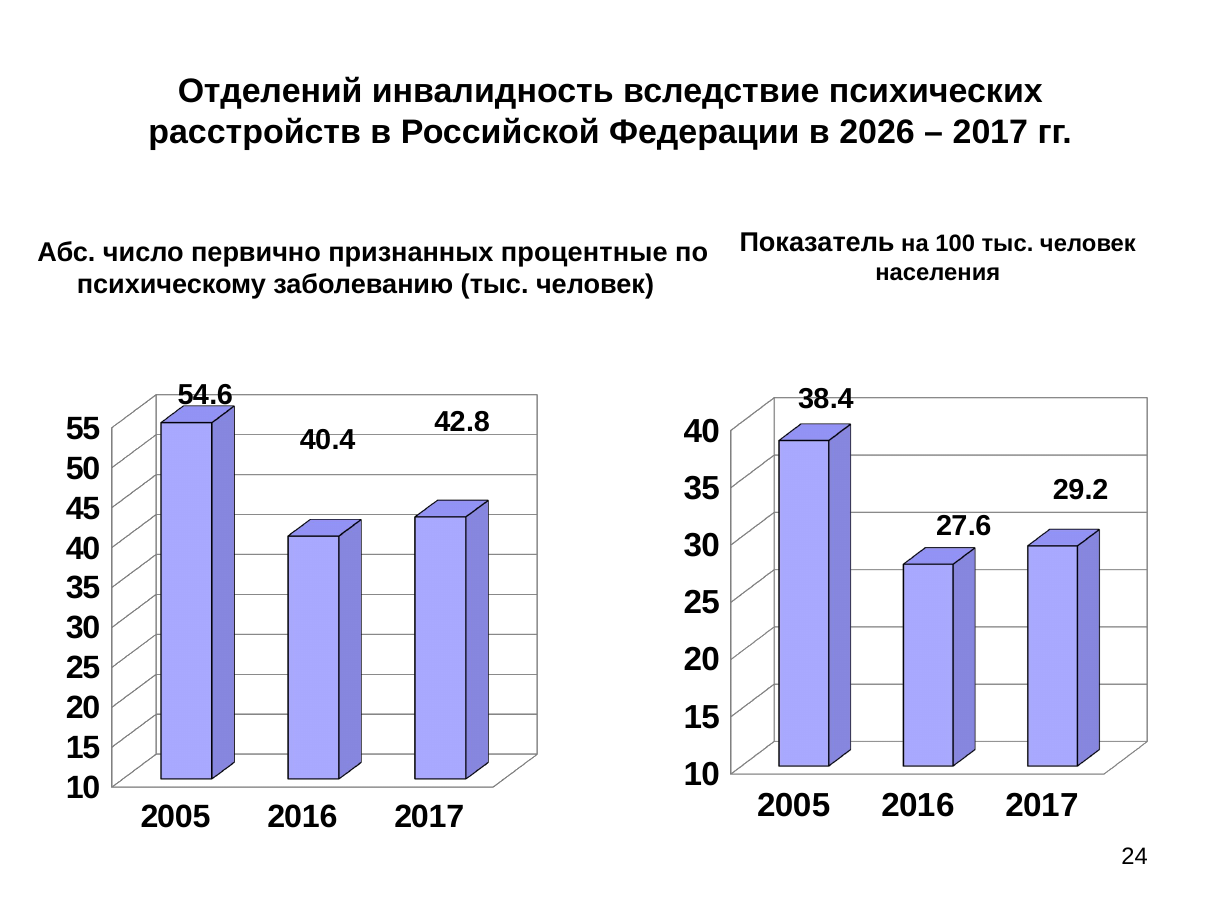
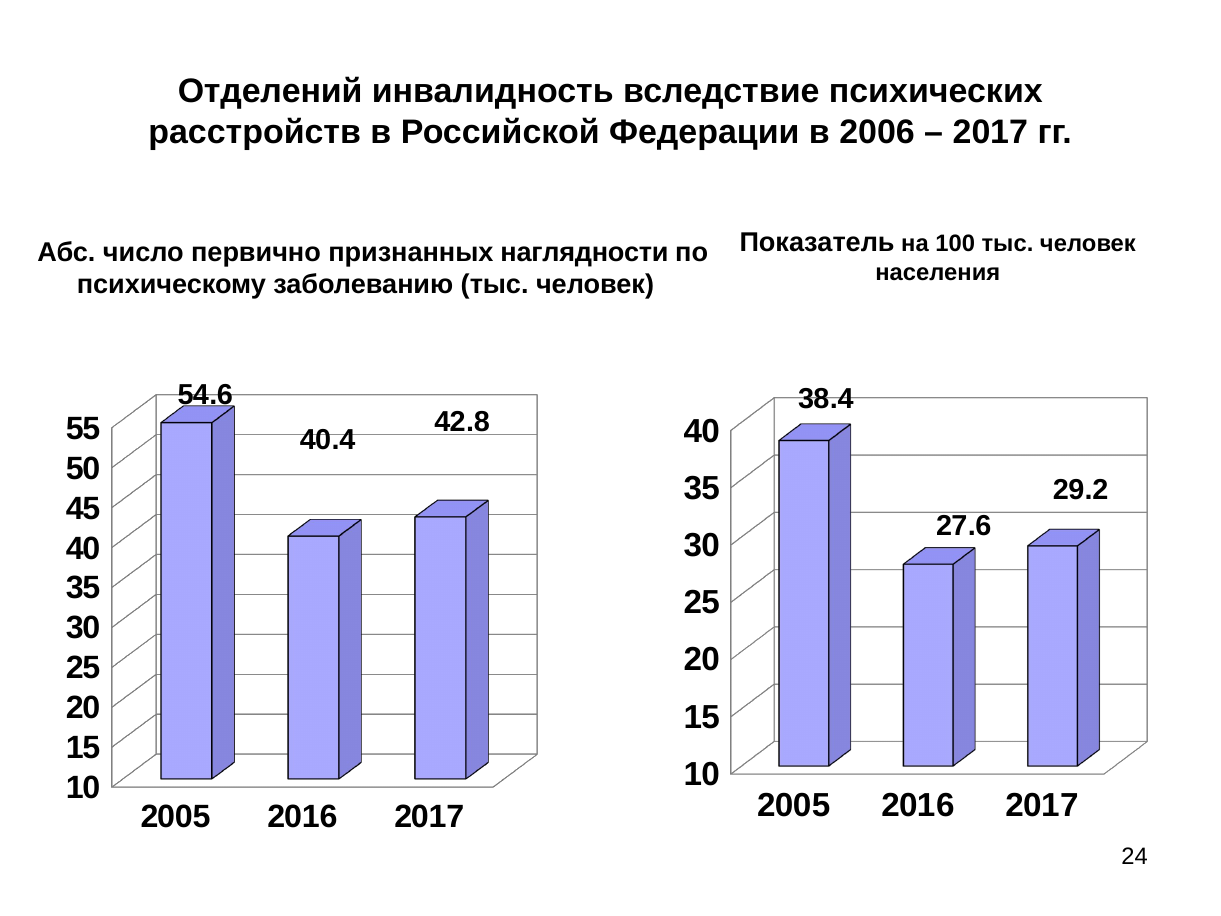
2026: 2026 -> 2006
процентные: процентные -> наглядности
